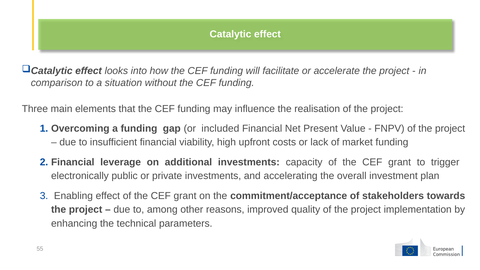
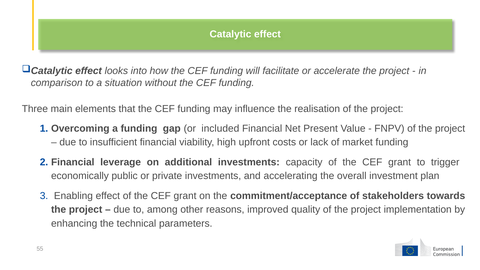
electronically: electronically -> economically
